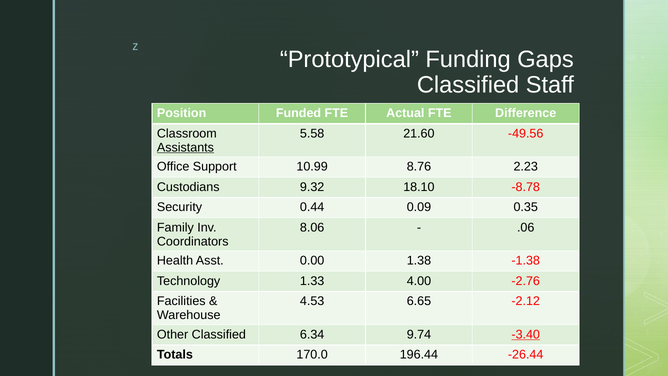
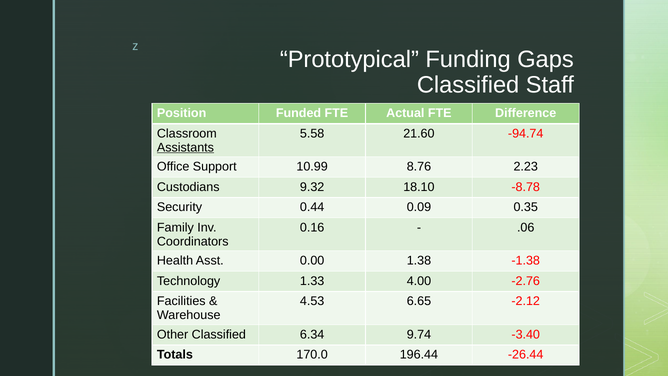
-49.56: -49.56 -> -94.74
8.06: 8.06 -> 0.16
-3.40 underline: present -> none
